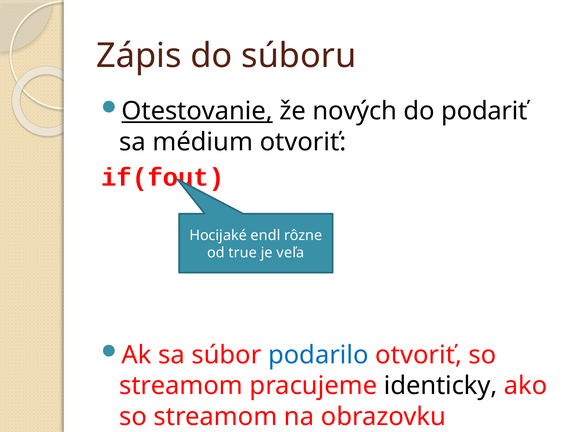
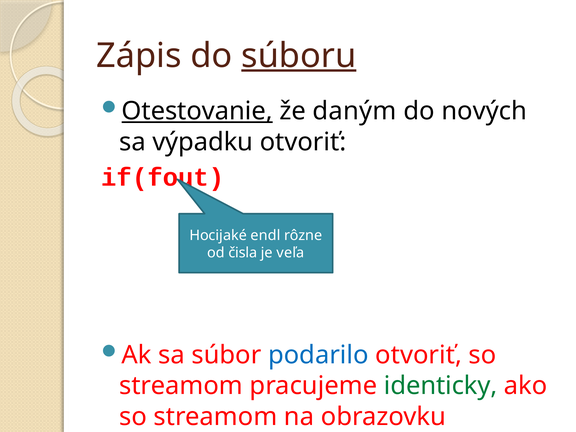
súboru underline: none -> present
nových: nových -> daným
podariť: podariť -> nových
médium: médium -> výpadku
true: true -> čisla
identicky colour: black -> green
